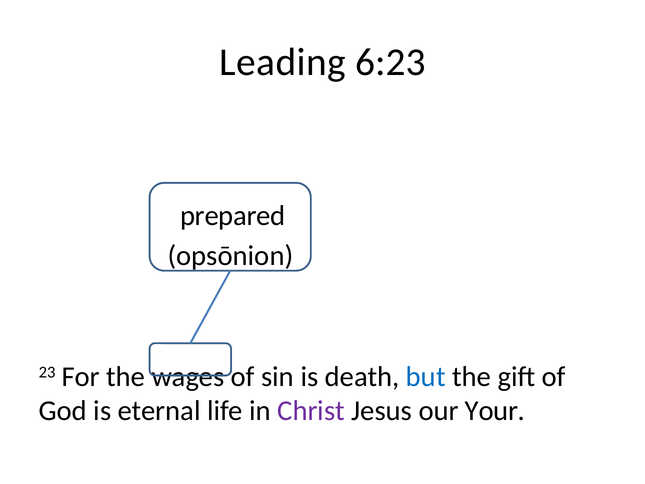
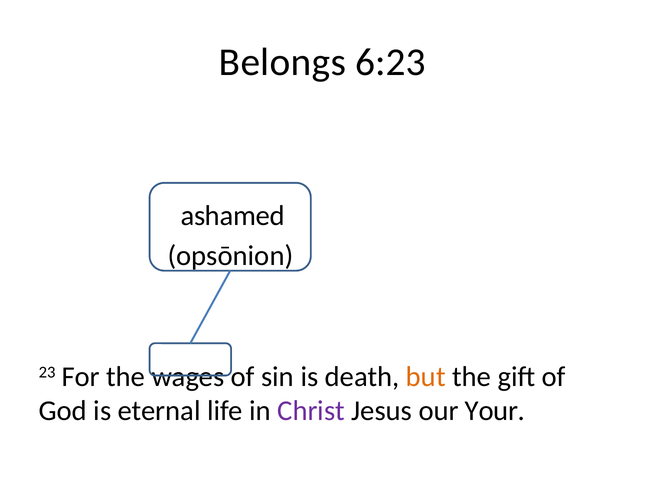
Leading: Leading -> Belongs
prepared: prepared -> ashamed
but colour: blue -> orange
